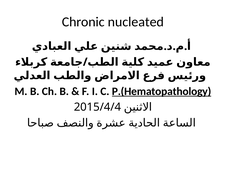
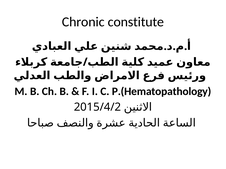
nucleated: nucleated -> constitute
P.(Hematopathology underline: present -> none
2015/4/4: 2015/4/4 -> 2015/4/2
